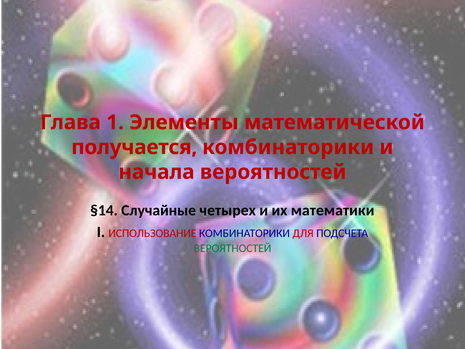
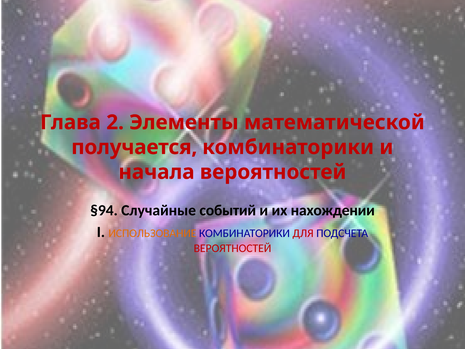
1: 1 -> 2
§14: §14 -> §94
четырех: четырех -> событий
математики: математики -> нахождении
ИСПОЛЬЗОВАНИЕ colour: red -> orange
ВЕРОЯТНОСТЕЙ at (233, 248) colour: green -> red
